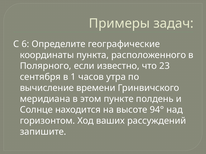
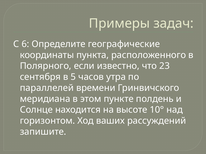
1: 1 -> 5
вычисление: вычисление -> параллелей
94°: 94° -> 10°
